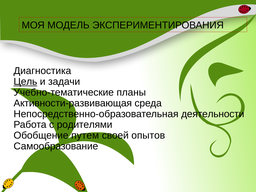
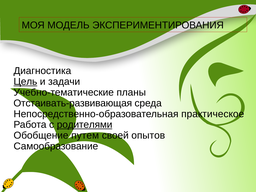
Активности-развивающая: Активности-развивающая -> Отстаивать-развивающая
деятельности: деятельности -> практическое
родителями underline: none -> present
